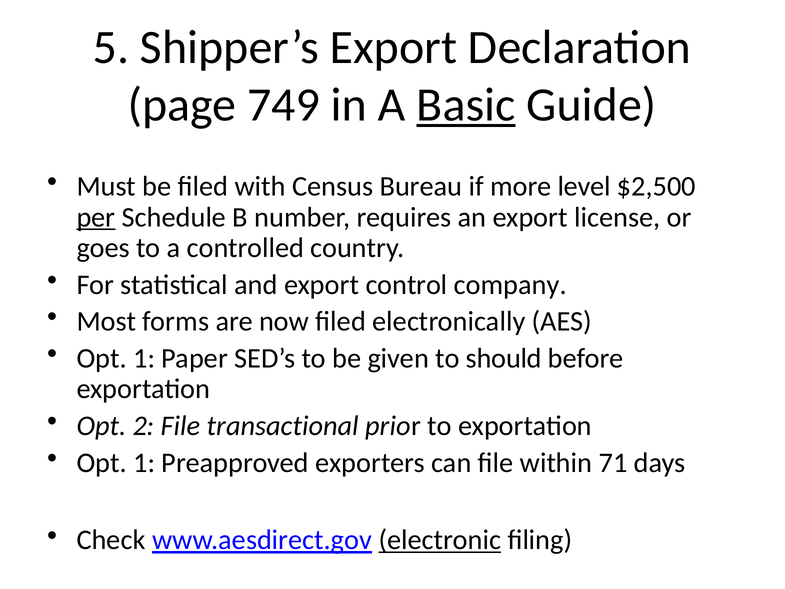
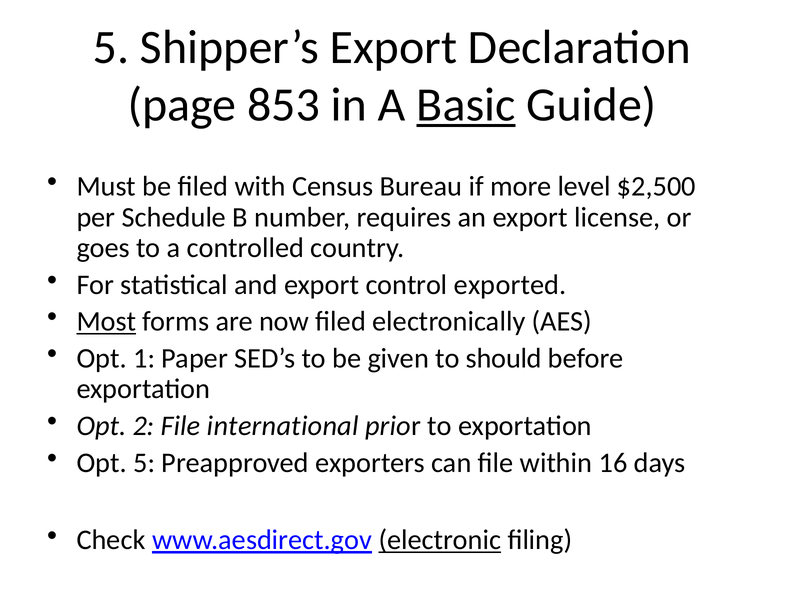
749: 749 -> 853
per underline: present -> none
company: company -> exported
Most underline: none -> present
transactional: transactional -> international
1 at (144, 463): 1 -> 5
71: 71 -> 16
